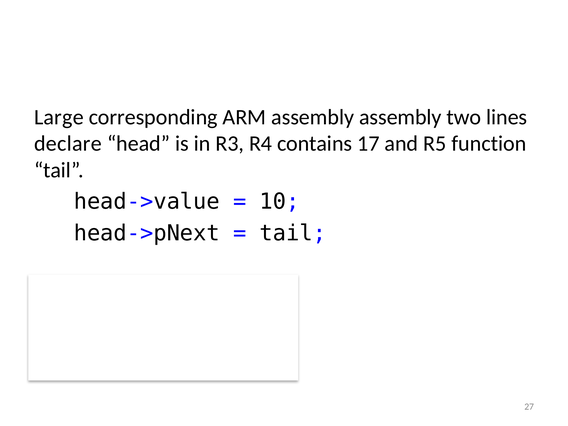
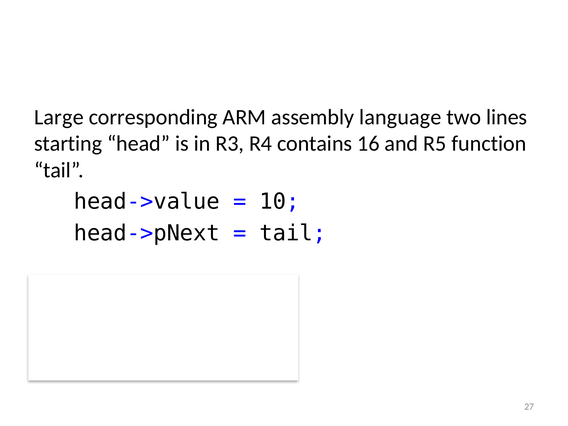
assembly assembly: assembly -> language
declare: declare -> starting
17: 17 -> 16
